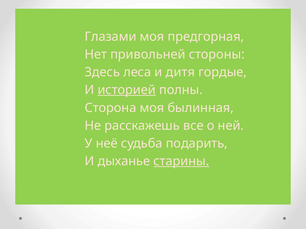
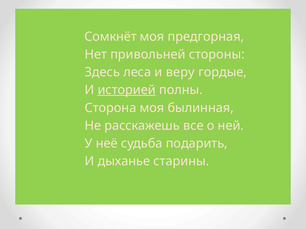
Глазами: Глазами -> Сомкнёт
дитя: дитя -> веру
старины underline: present -> none
